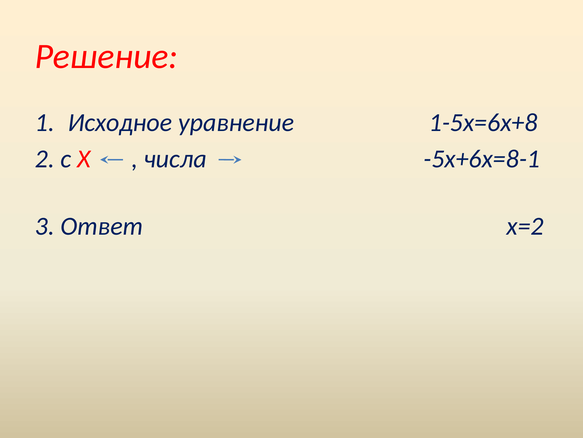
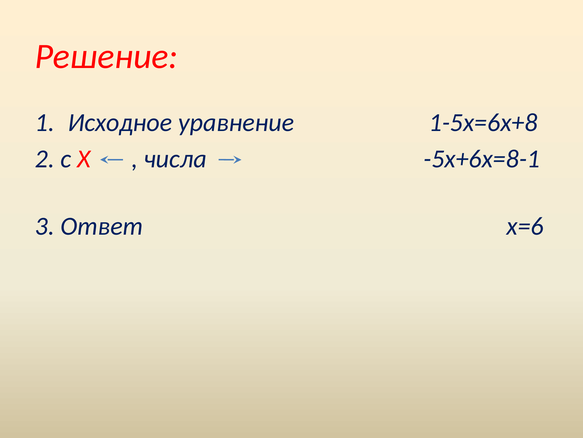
х=2: х=2 -> х=6
